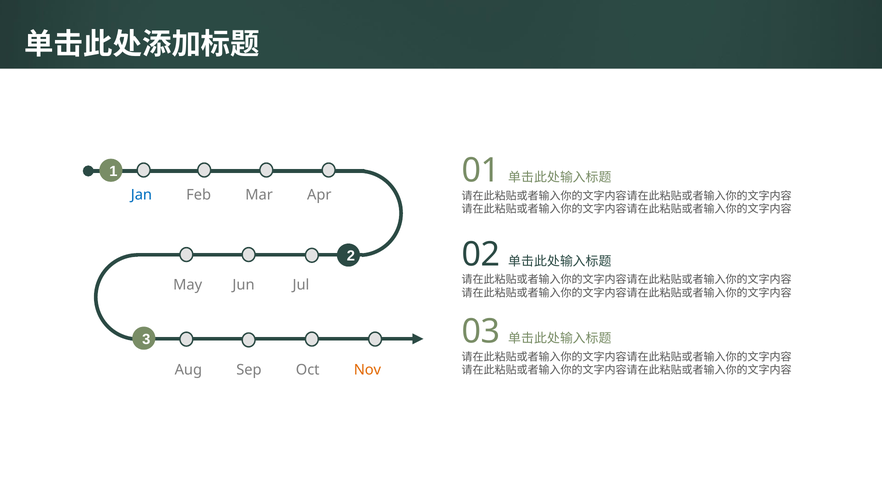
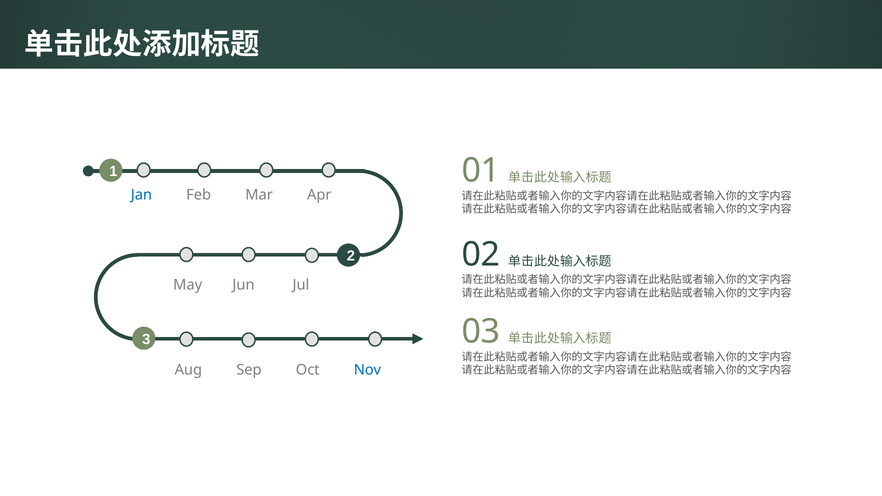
Nov colour: orange -> blue
